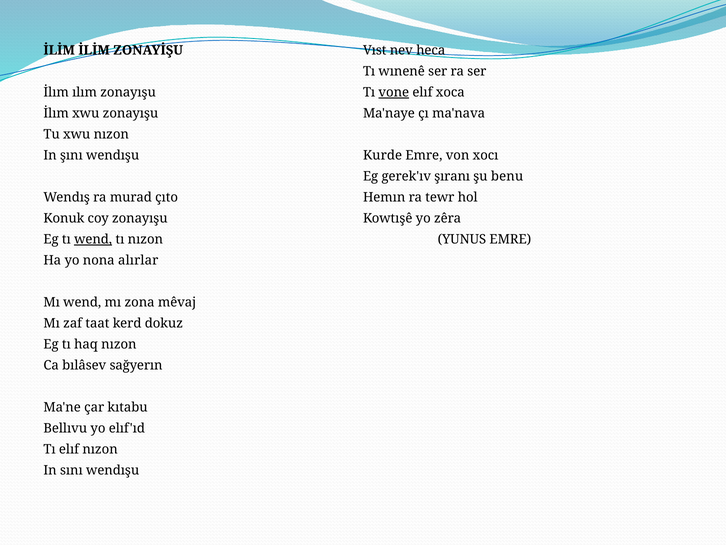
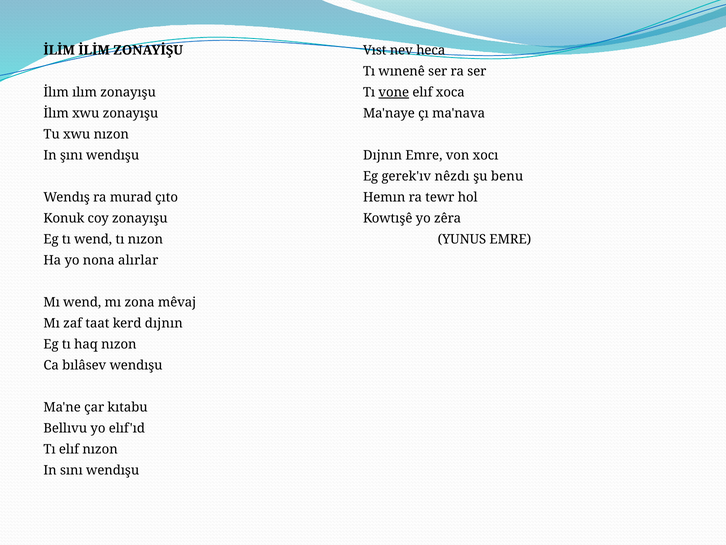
Kurde at (383, 155): Kurde -> Dıjnın
şıranı: şıranı -> nêzdı
wend at (93, 239) underline: present -> none
kerd dokuz: dokuz -> dıjnın
bılâsev sağyerın: sağyerın -> wendışu
